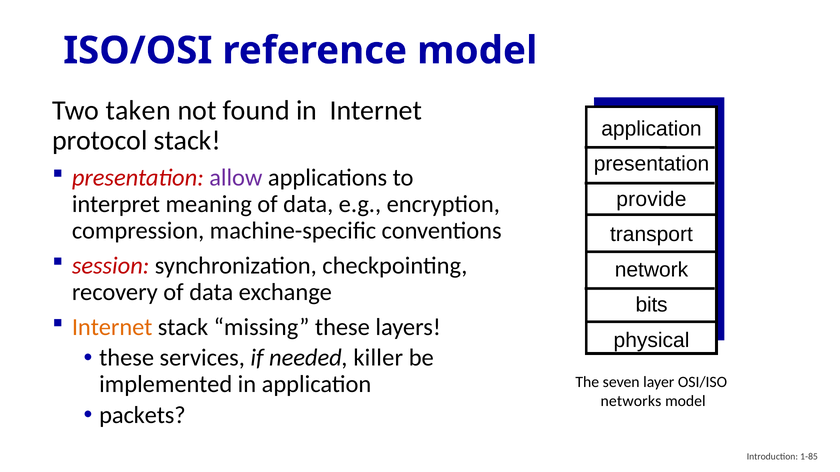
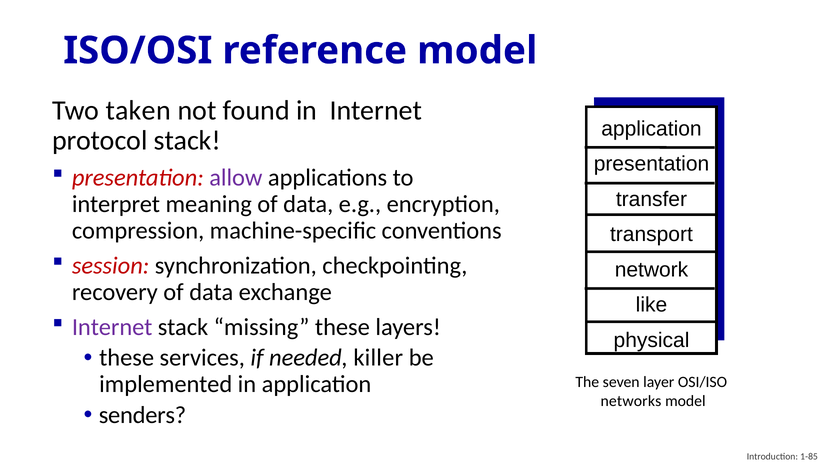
provide: provide -> transfer
bits: bits -> like
Internet at (112, 327) colour: orange -> purple
packets: packets -> senders
